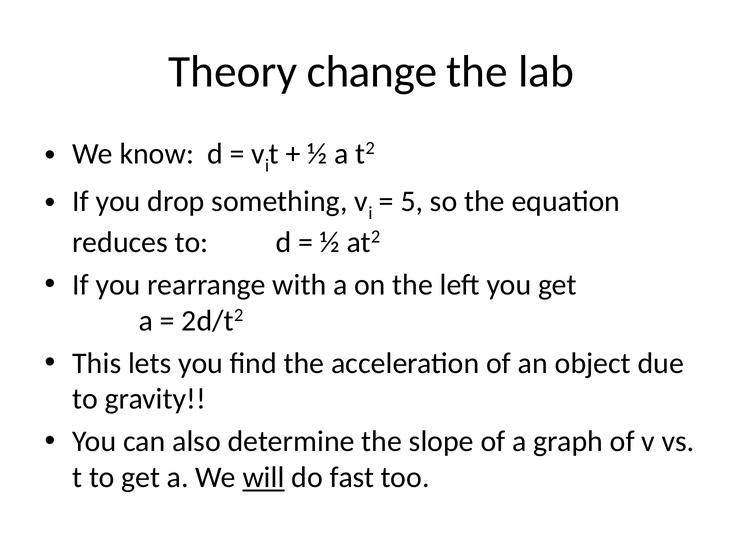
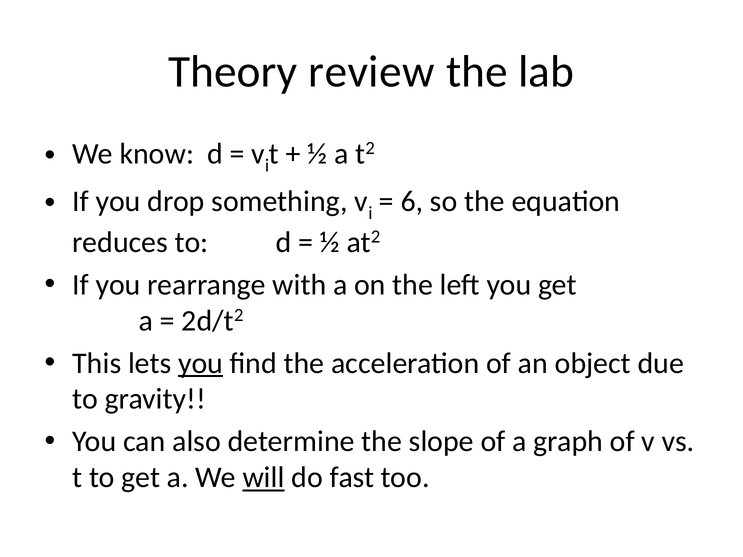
change: change -> review
5: 5 -> 6
you at (201, 363) underline: none -> present
